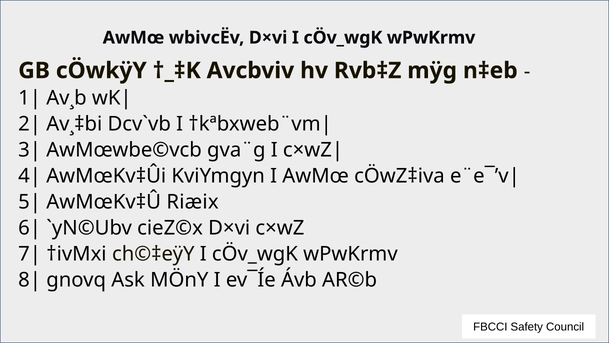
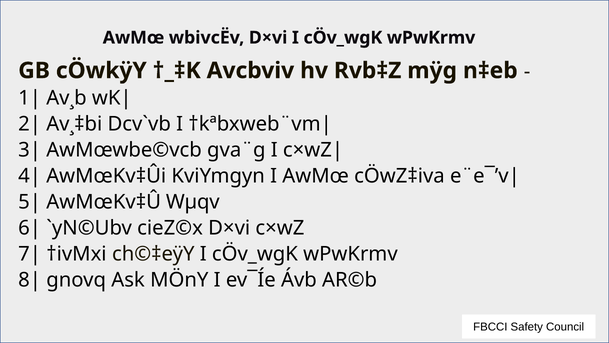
Riæix: Riæix -> Wµqv
